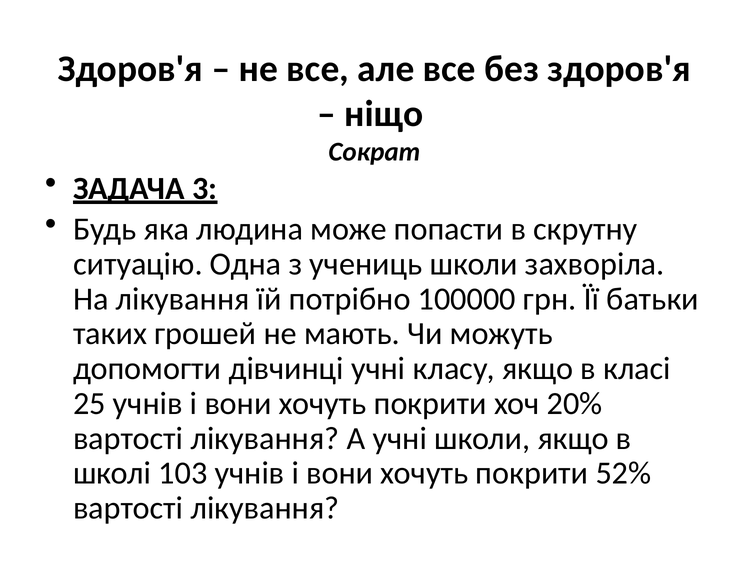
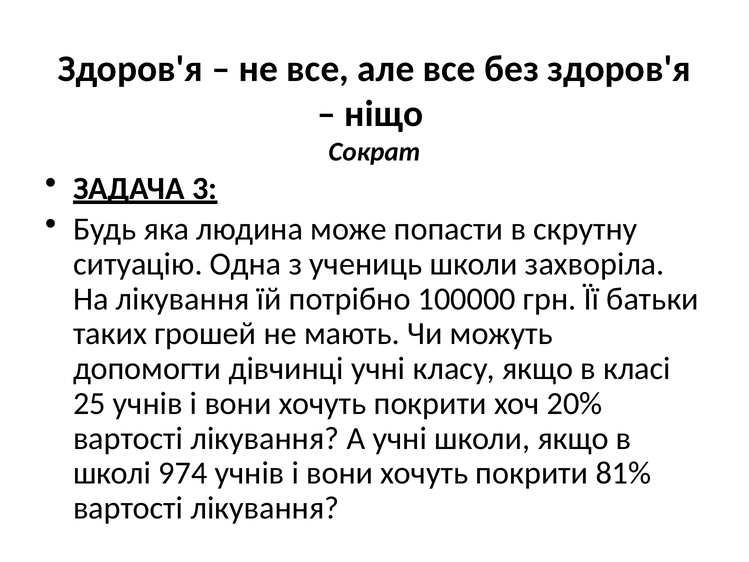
103: 103 -> 974
52%: 52% -> 81%
